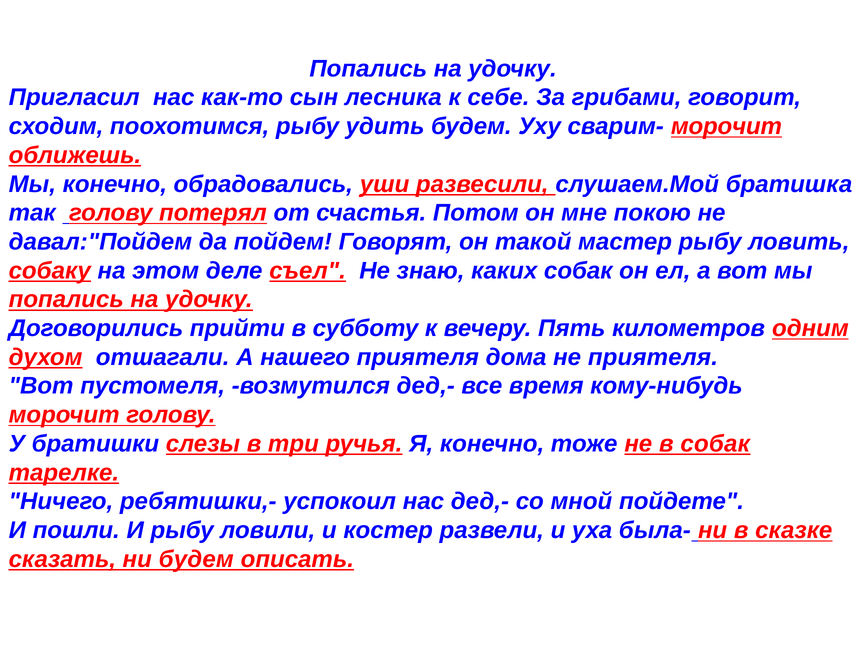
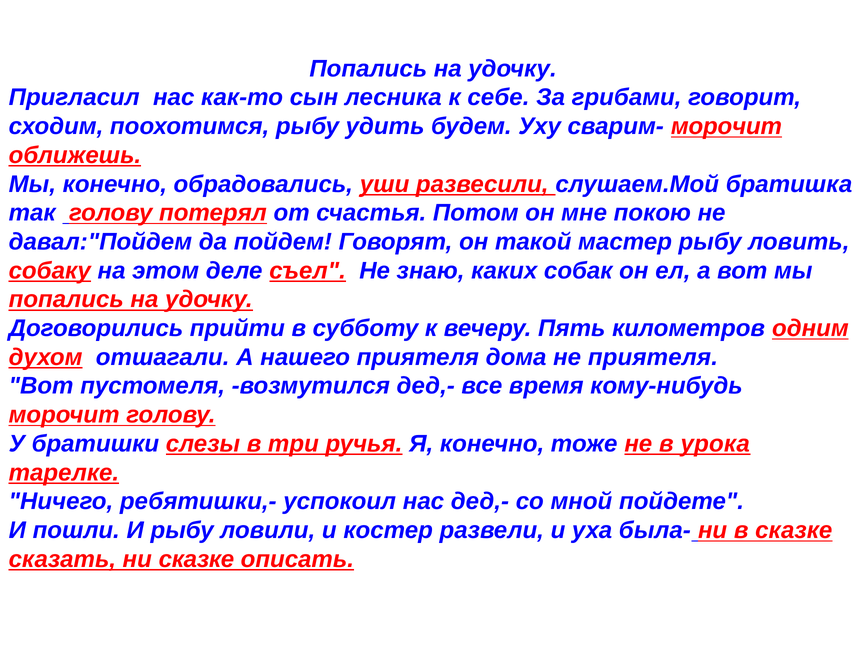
в собак: собак -> урока
ни будем: будем -> сказке
